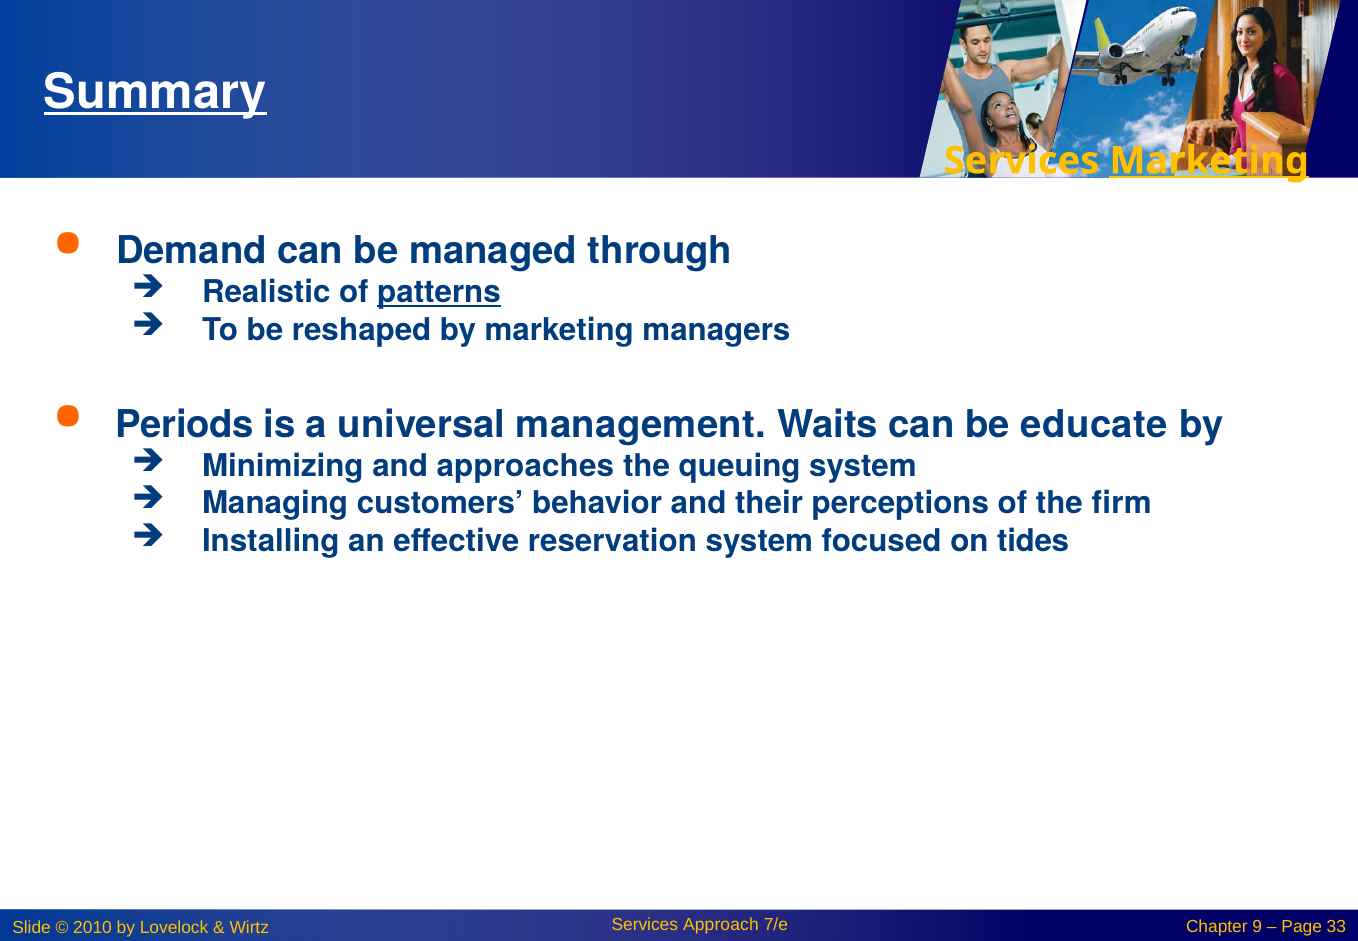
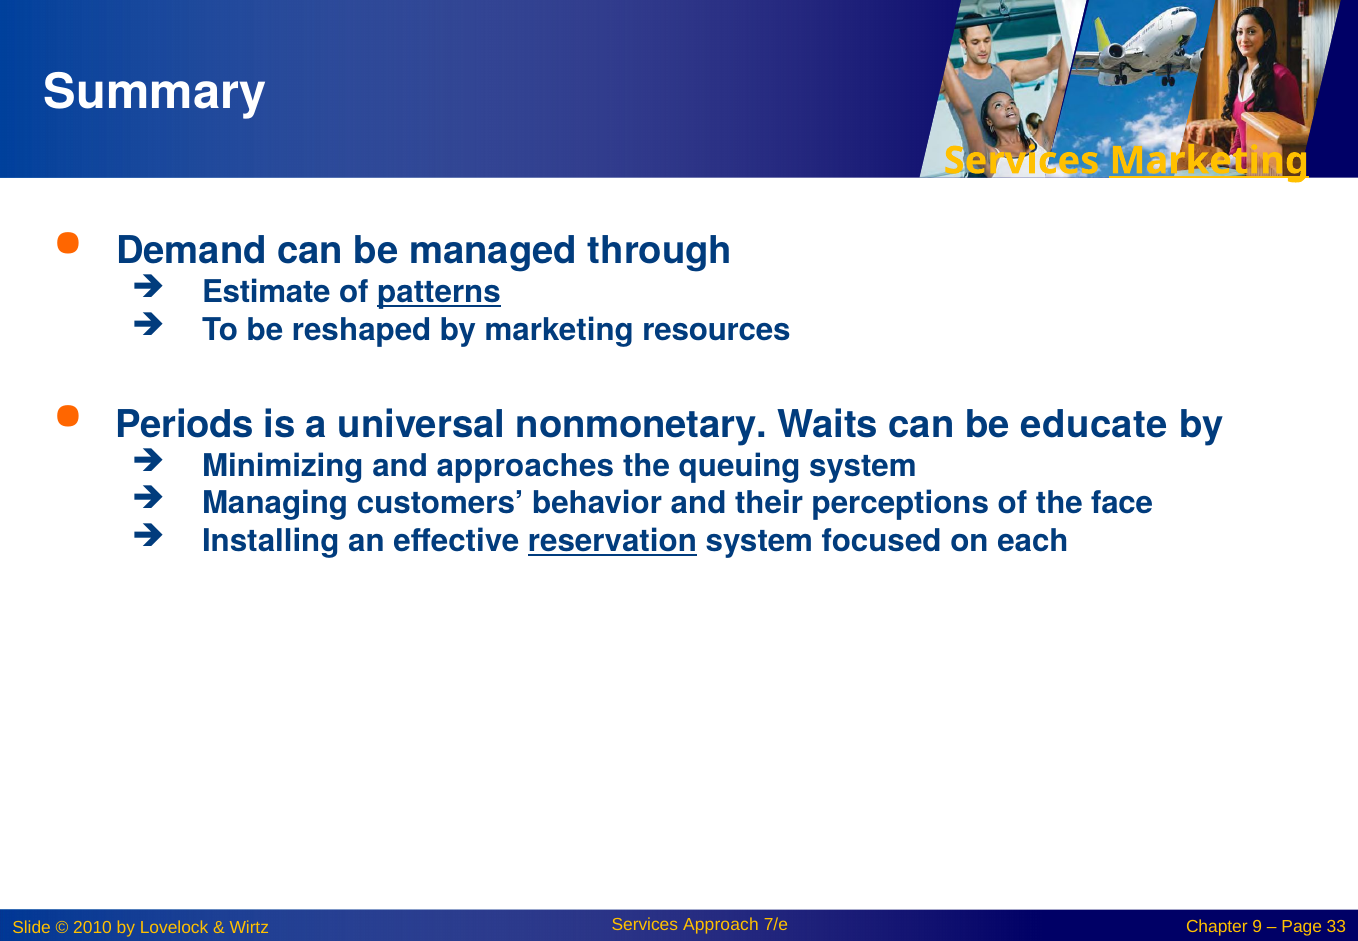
Summary underline: present -> none
Realistic: Realistic -> Estimate
managers: managers -> resources
management: management -> nonmonetary
firm: firm -> face
reservation underline: none -> present
tides: tides -> each
